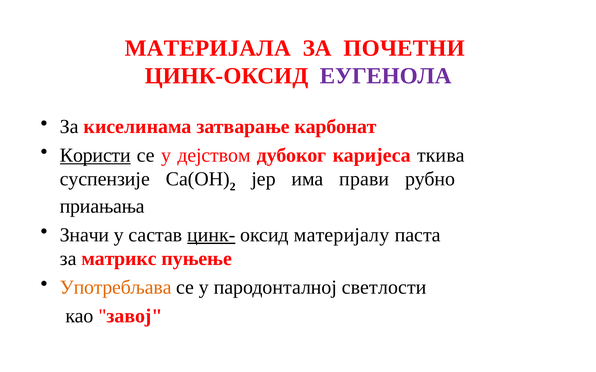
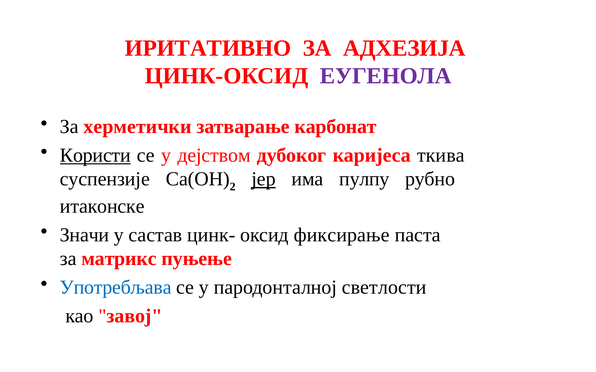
МАТЕРИЈАЛА: МАТЕРИЈАЛА -> ИРИТАТИВНО
ПОЧЕТНИ: ПОЧЕТНИ -> АДХЕЗИЈА
киселинама: киселинама -> херметички
јер underline: none -> present
прави: прави -> пулпу
приањања: приањања -> итаконске
цинк- underline: present -> none
материјалу: материјалу -> фиксирање
Употребљава colour: orange -> blue
